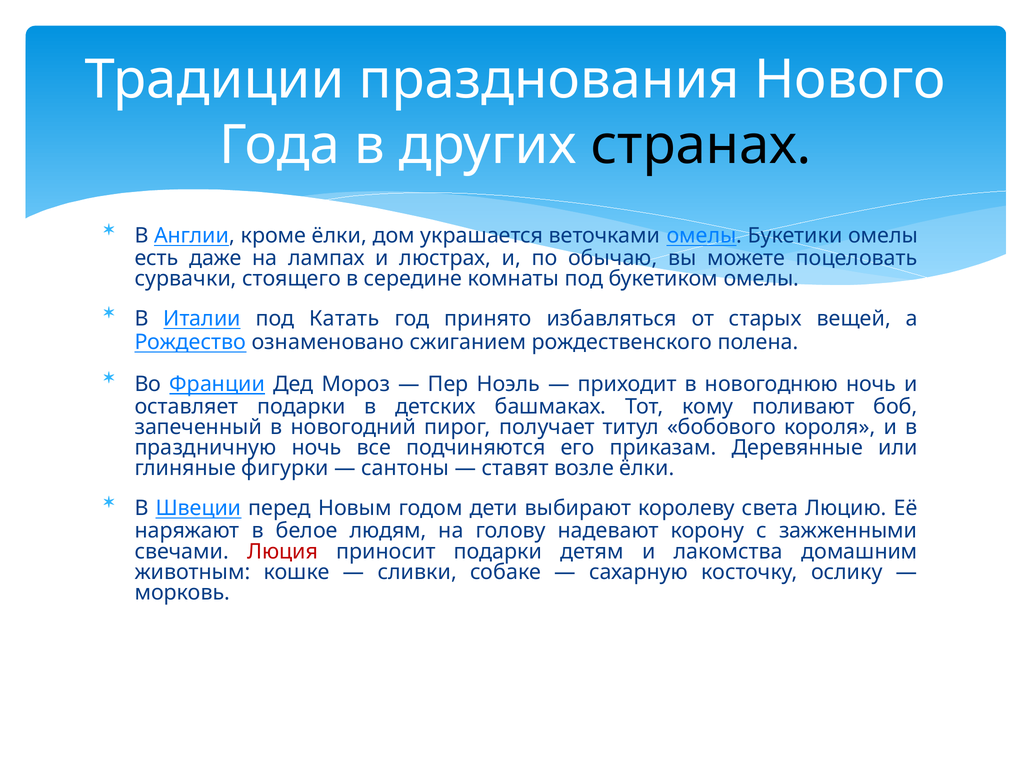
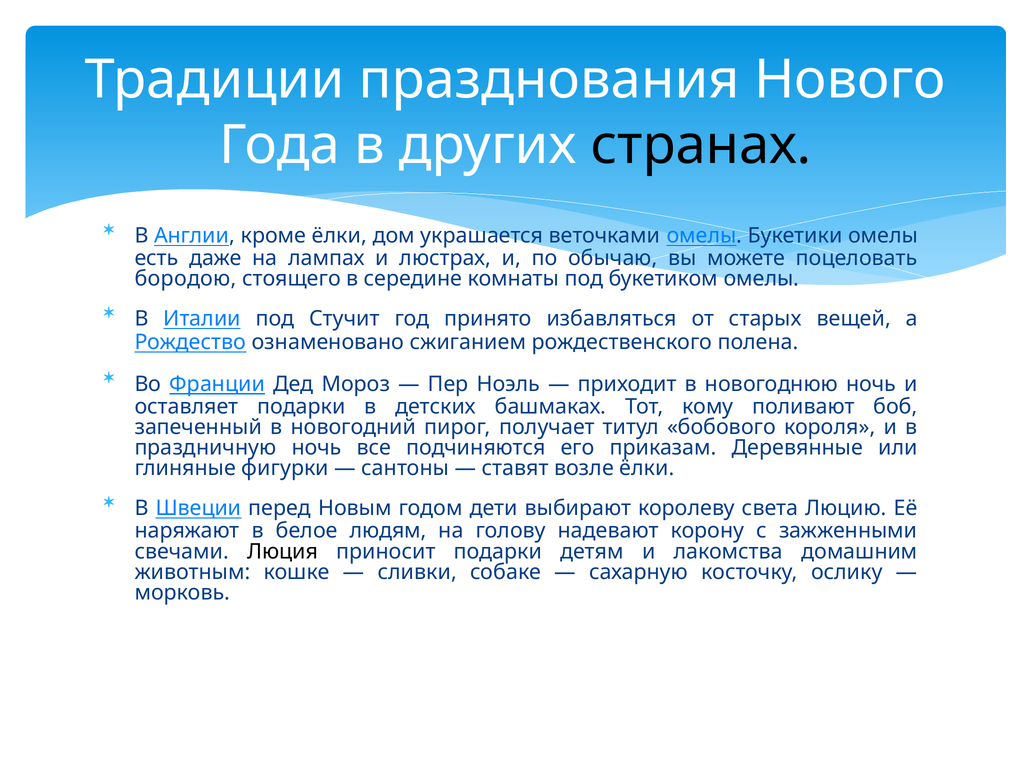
сурвачки: сурвачки -> бородою
Катать: Катать -> Стучит
Люция colour: red -> black
